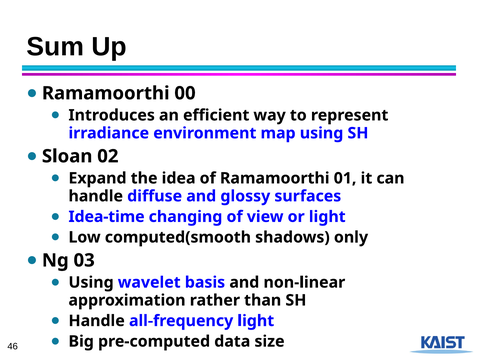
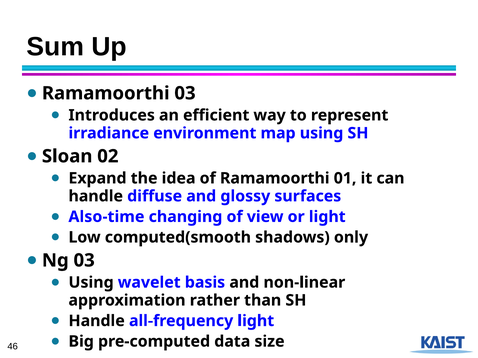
Ramamoorthi 00: 00 -> 03
Idea-time: Idea-time -> Also-time
